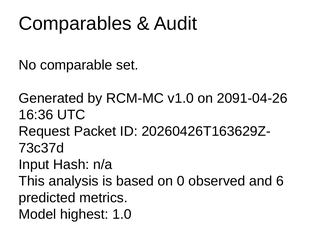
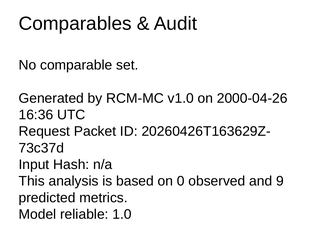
2091-04-26: 2091-04-26 -> 2000-04-26
6: 6 -> 9
highest: highest -> reliable
